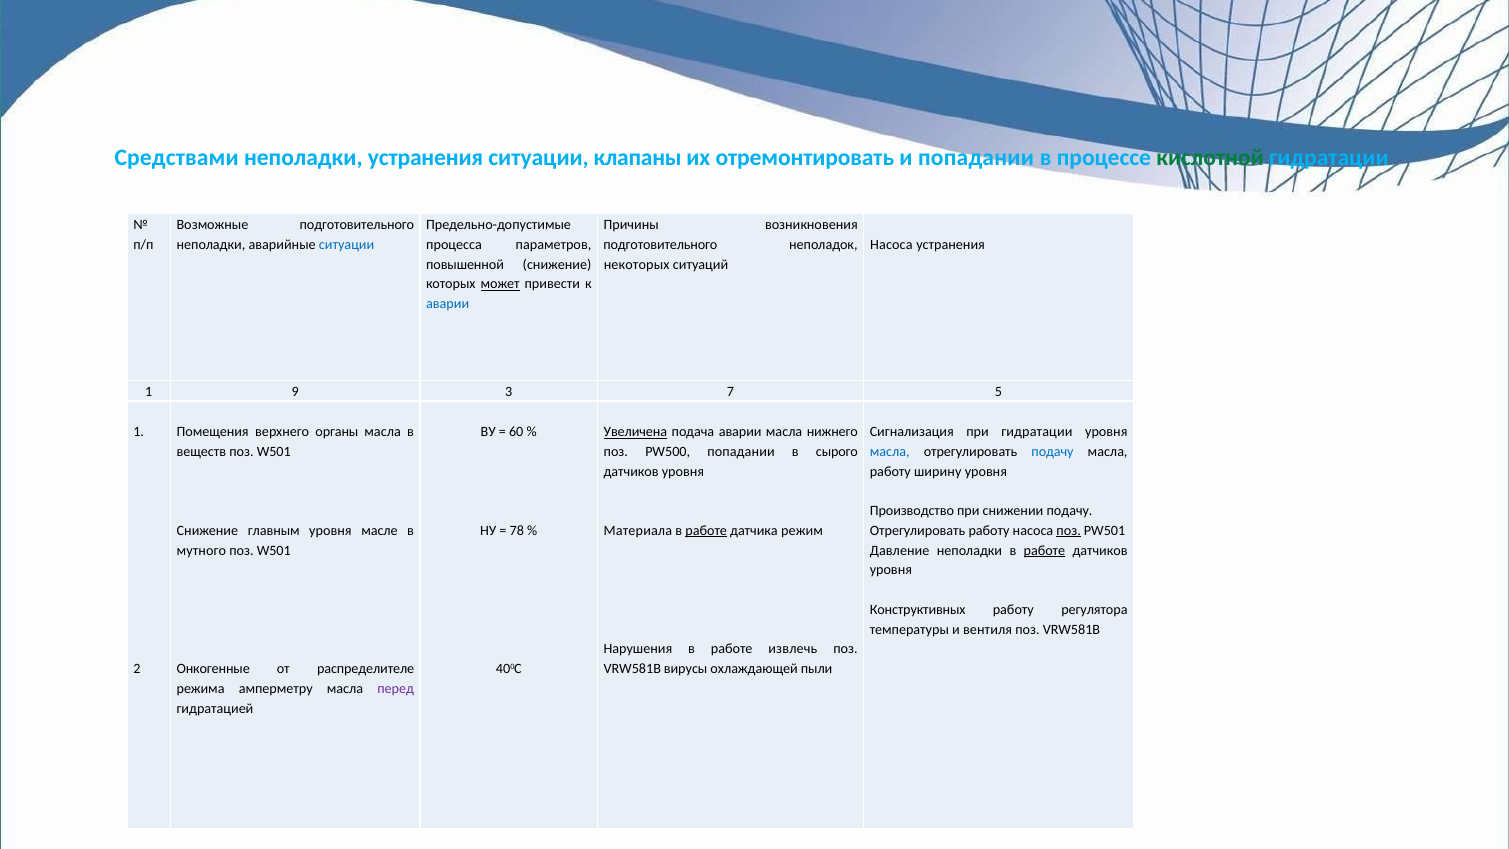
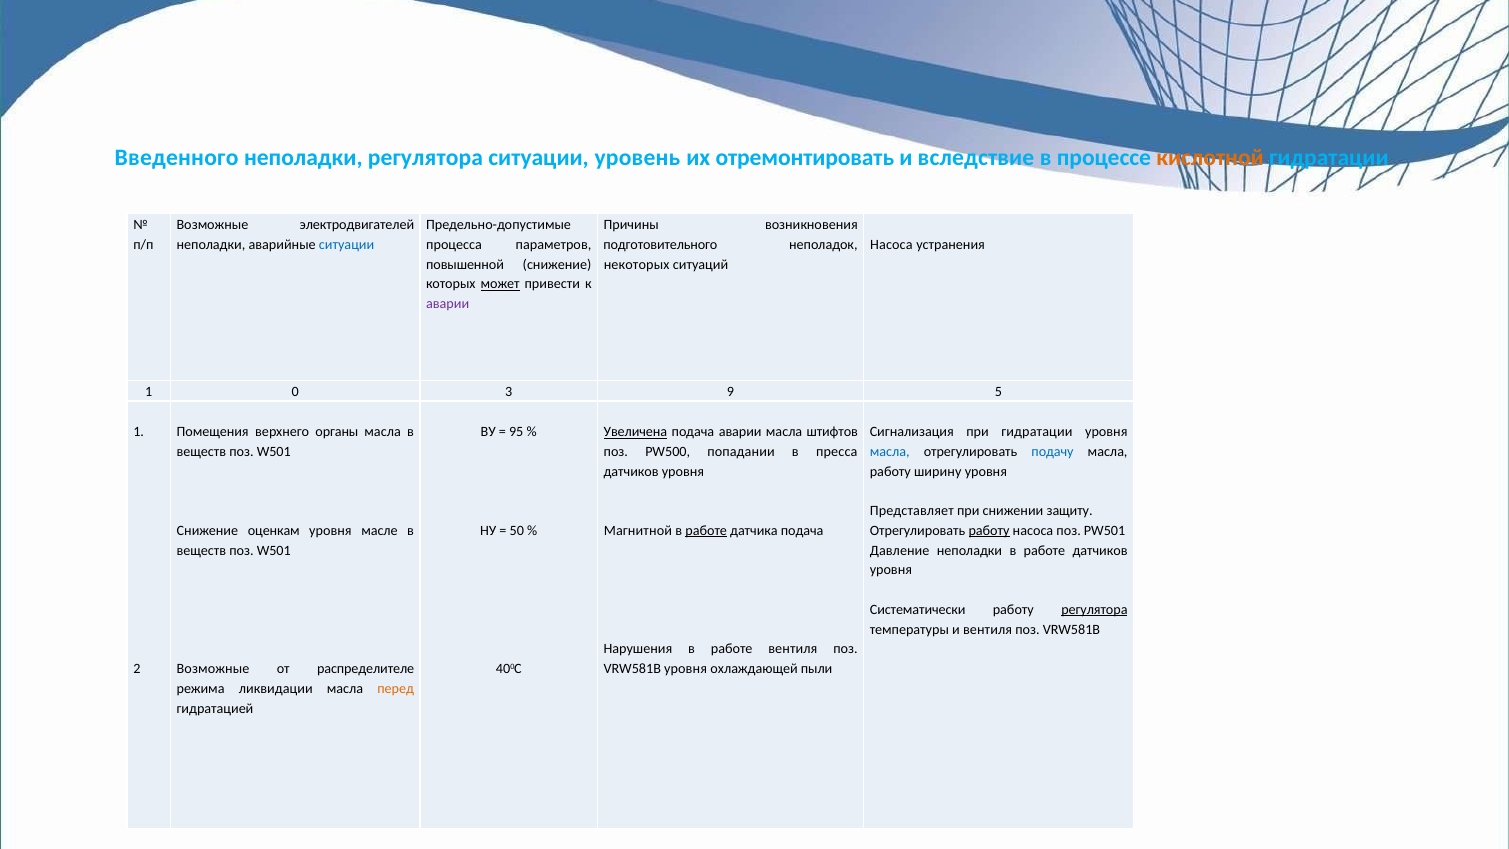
Средствами: Средствами -> Введенного
неполадки устранения: устранения -> регулятора
клапаны: клапаны -> уровень
и попадании: попадании -> вследствие
кислотной colour: green -> orange
Возможные подготовительного: подготовительного -> электродвигателей
аварии at (448, 304) colour: blue -> purple
9: 9 -> 0
7: 7 -> 9
60: 60 -> 95
нижнего: нижнего -> штифтов
сырого: сырого -> пресса
Производство: Производство -> Представляет
снижении подачу: подачу -> защиту
главным: главным -> оценкам
78: 78 -> 50
Материала: Материала -> Магнитной
датчика режим: режим -> подача
работу at (989, 531) underline: none -> present
поз at (1069, 531) underline: present -> none
мутного at (201, 550): мутного -> веществ
работе at (1044, 550) underline: present -> none
Конструктивных: Конструктивных -> Систематически
регулятора at (1094, 609) underline: none -> present
работе извлечь: извлечь -> вентиля
Онкогенные at (213, 669): Онкогенные -> Возможные
VRW581B вирусы: вирусы -> уровня
амперметру: амперметру -> ликвидации
перед colour: purple -> orange
